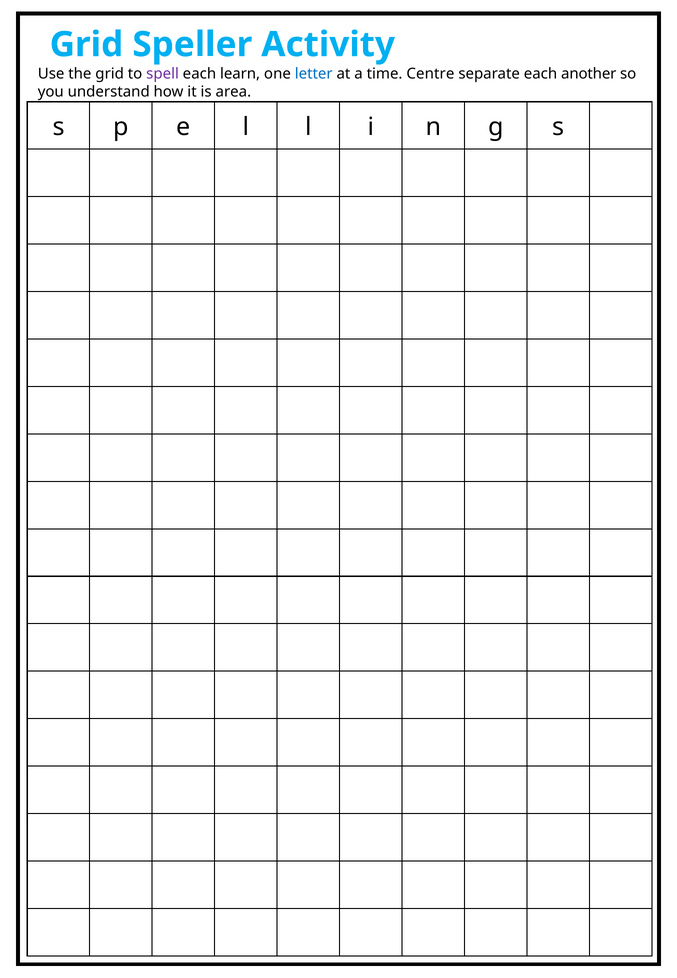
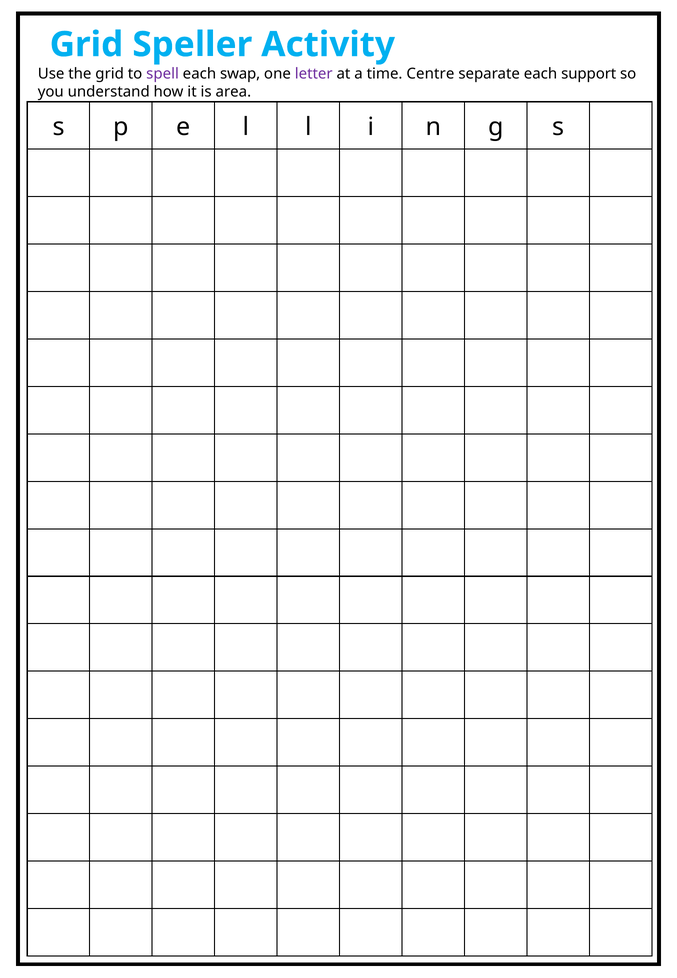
learn: learn -> swap
letter colour: blue -> purple
another: another -> support
